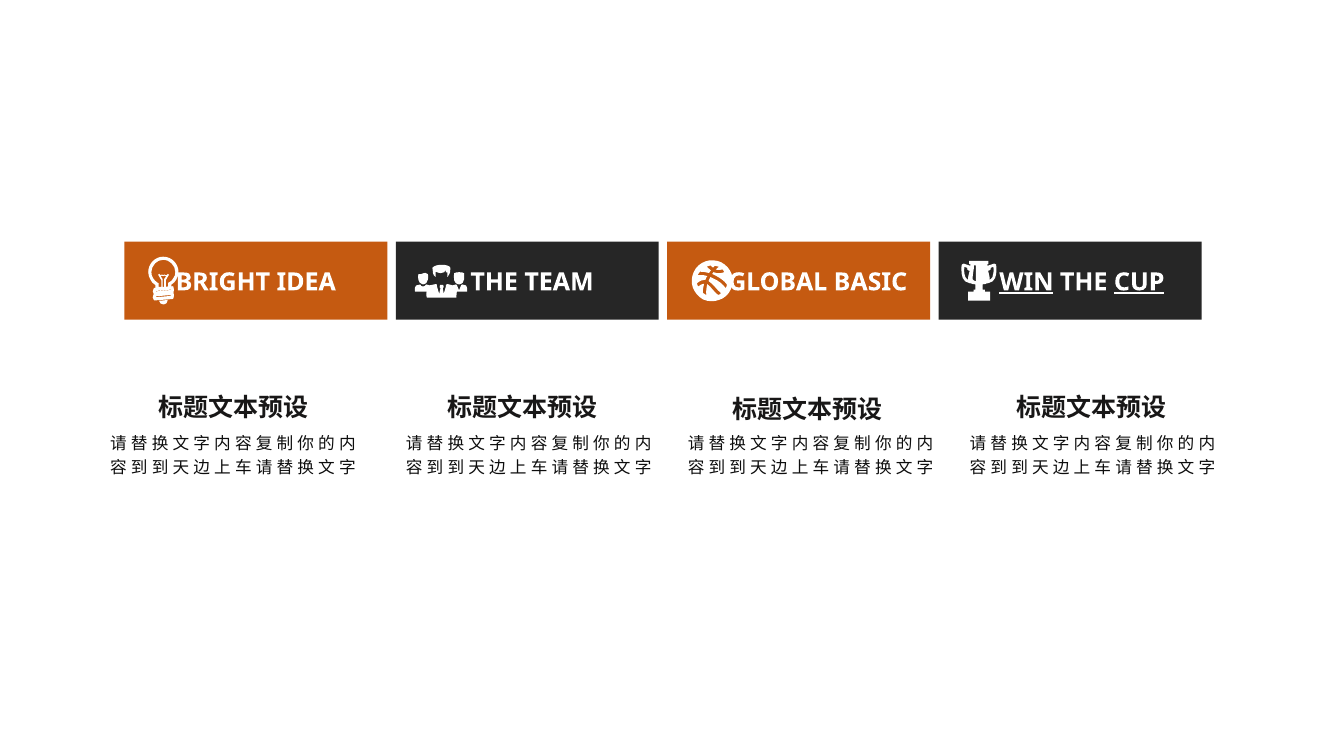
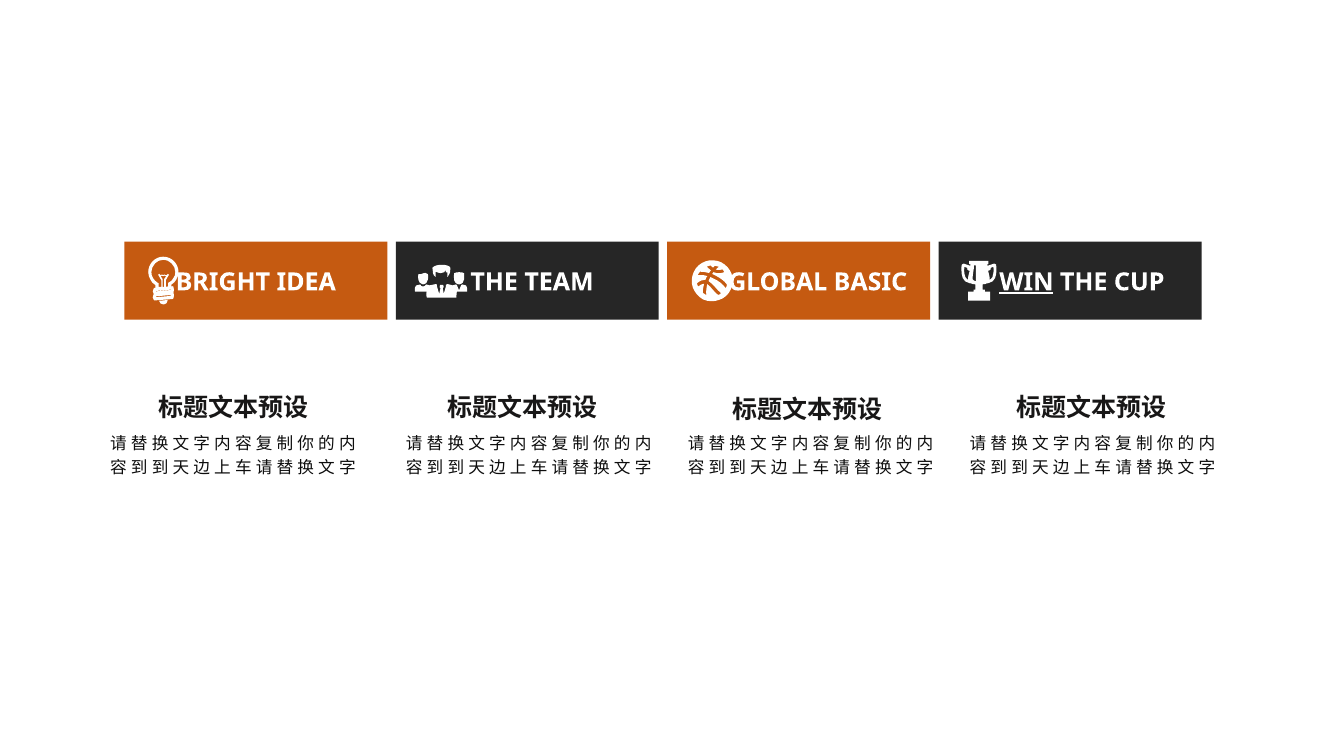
CUP underline: present -> none
